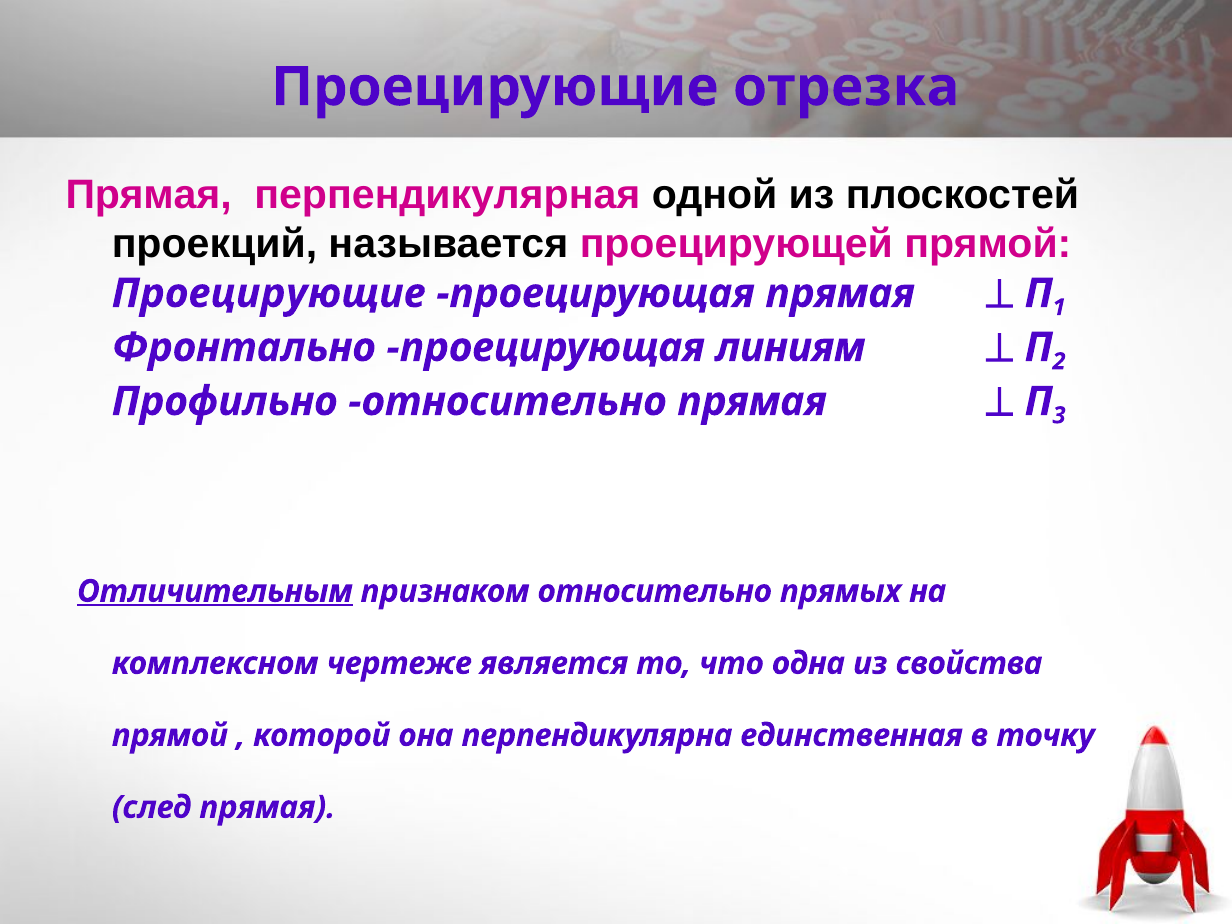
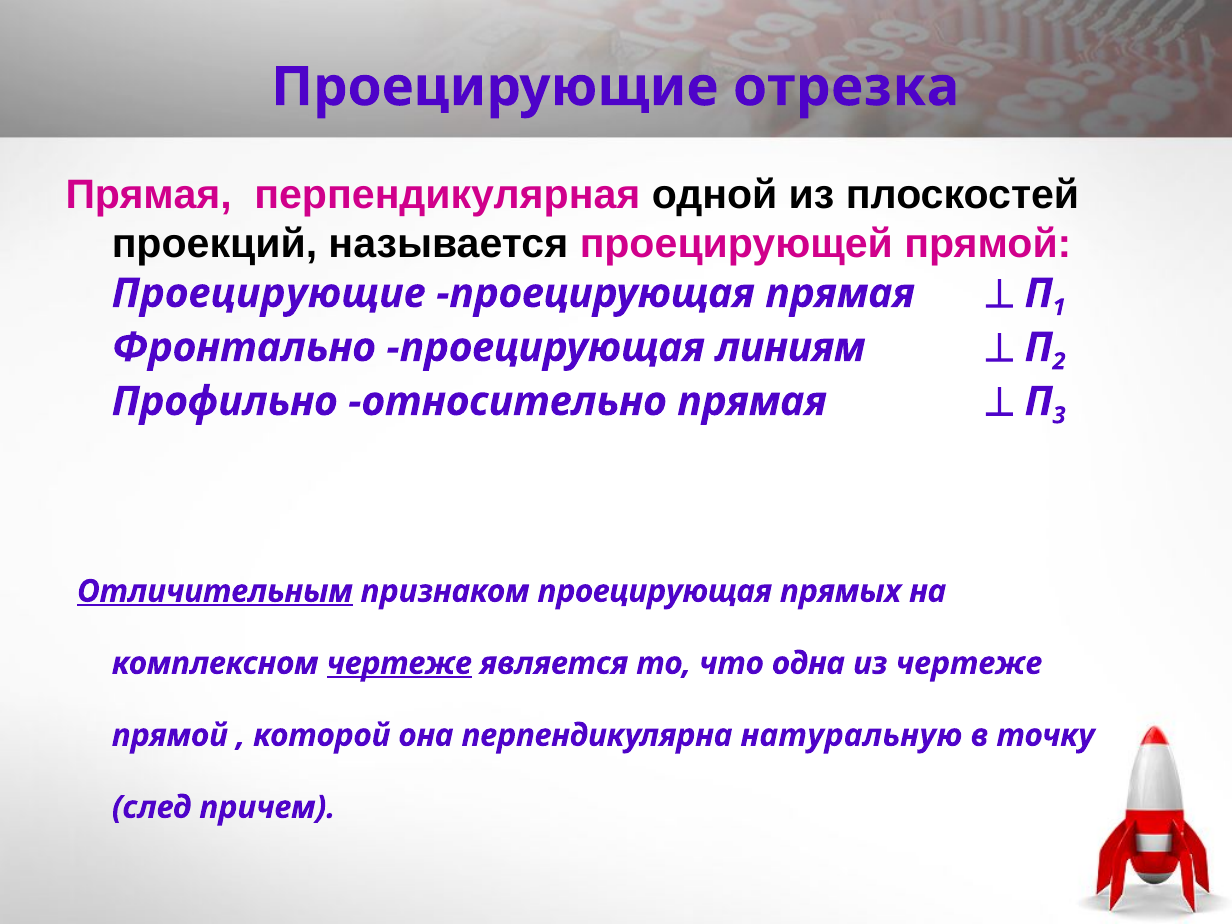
признаком относительно: относительно -> проецирующая
чертеже at (399, 663) underline: none -> present
из свойства: свойства -> чертеже
единственная: единственная -> натуральную
след прямая: прямая -> причем
